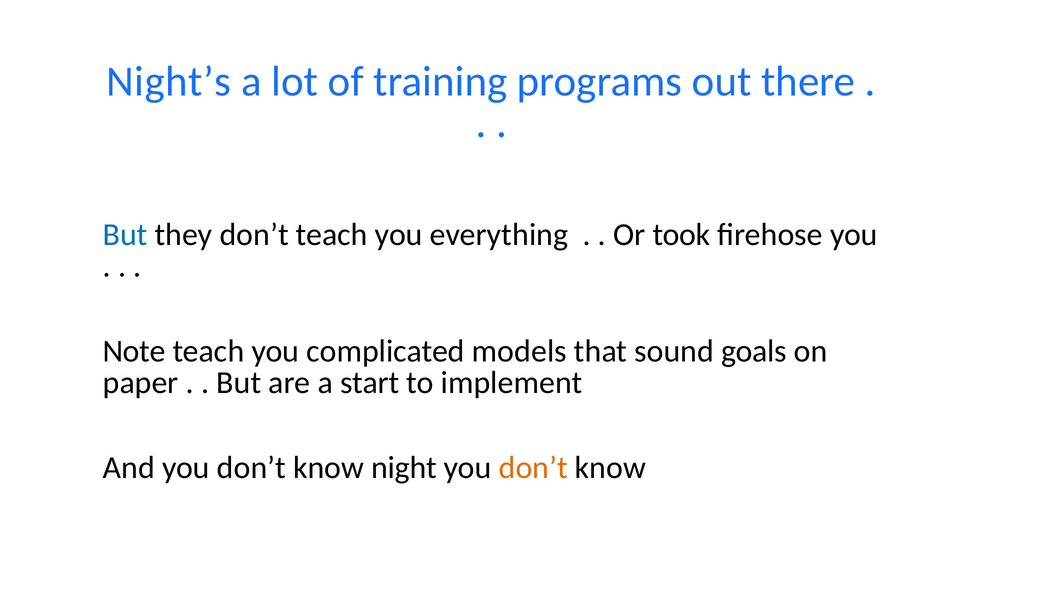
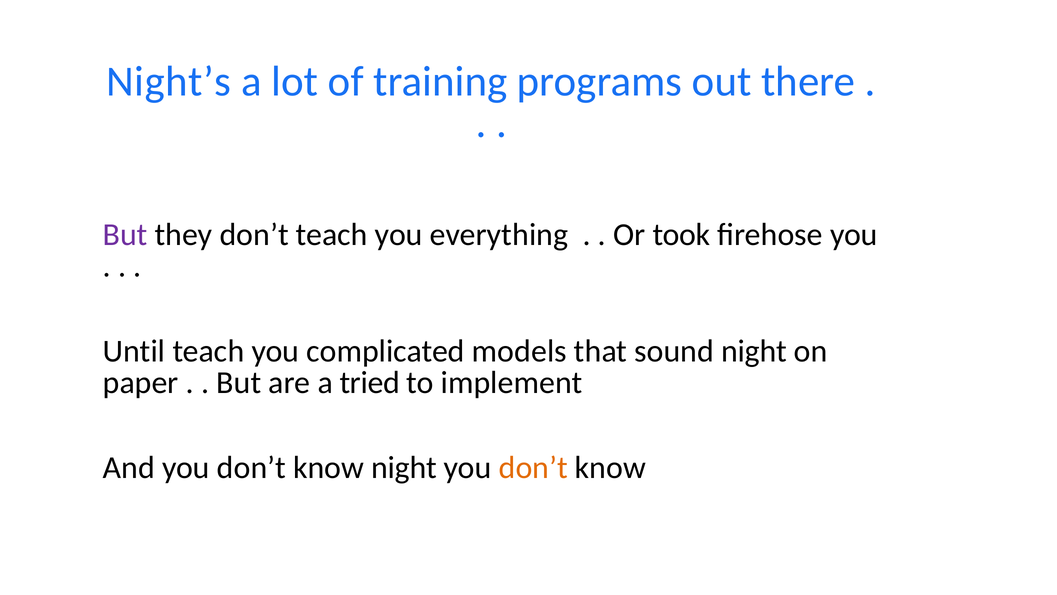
But at (125, 235) colour: blue -> purple
Note: Note -> Until
sound goals: goals -> night
start: start -> tried
